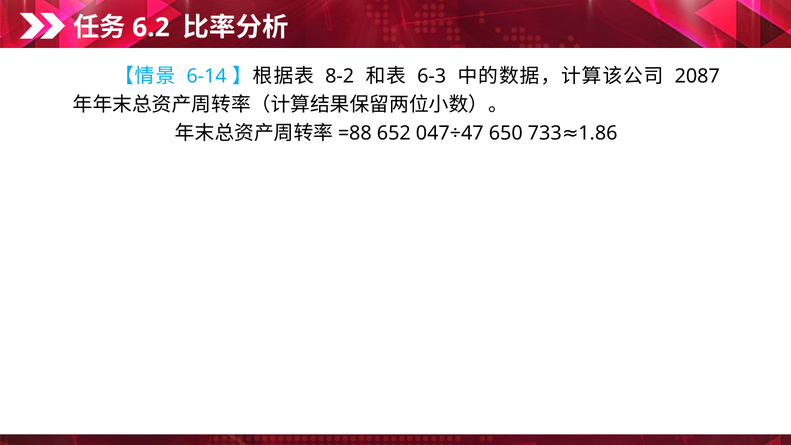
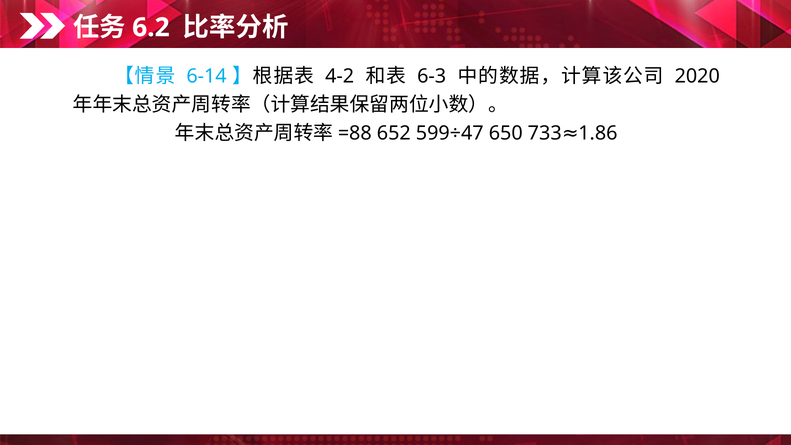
8-2: 8-2 -> 4-2
2087: 2087 -> 2020
047÷47: 047÷47 -> 599÷47
